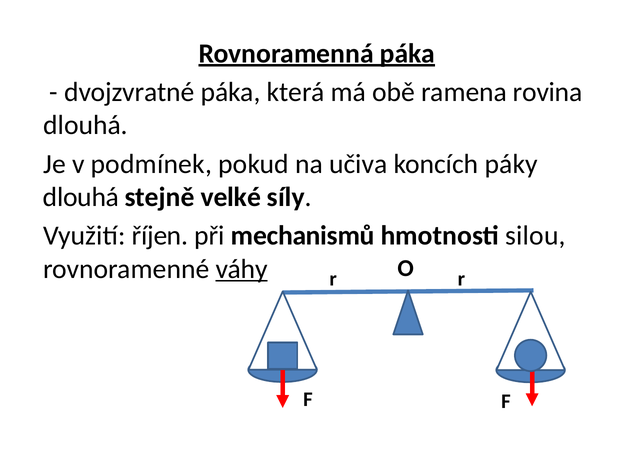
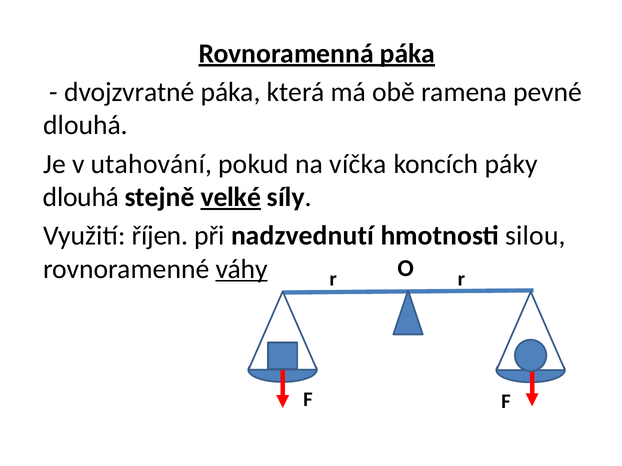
rovina: rovina -> pevné
podmínek: podmínek -> utahování
učiva: učiva -> víčka
velké underline: none -> present
mechanismů: mechanismů -> nadzvednutí
